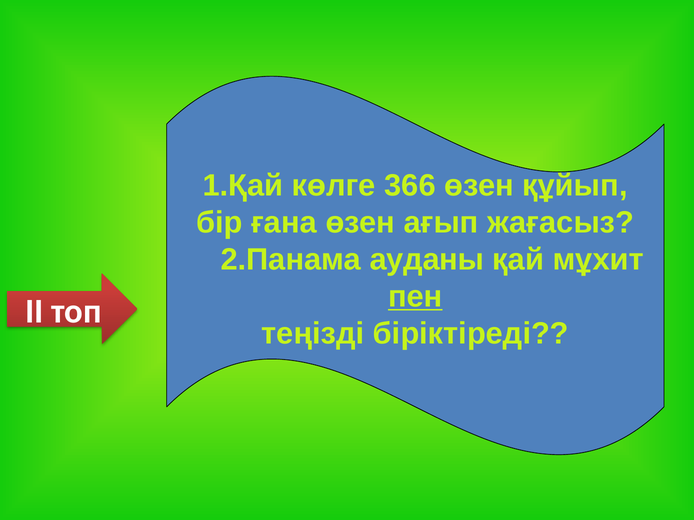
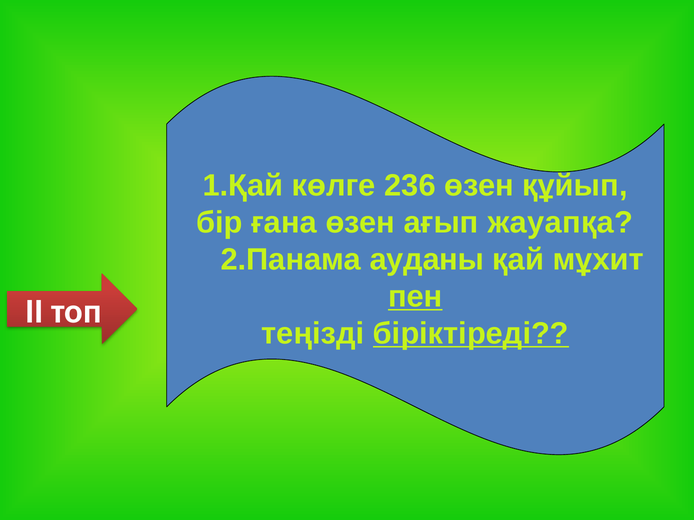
366: 366 -> 236
жағасыз: жағасыз -> жауапқа
біріктіреді underline: none -> present
